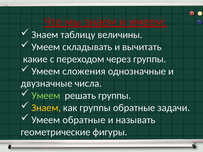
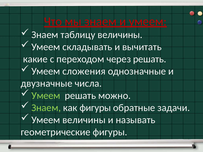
через группы: группы -> решать
решать группы: группы -> можно
Знаем at (46, 108) colour: yellow -> light green
как группы: группы -> фигуры
Умеем обратные: обратные -> величины
